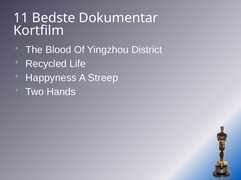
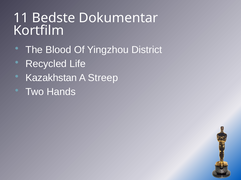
Happyness: Happyness -> Kazakhstan
